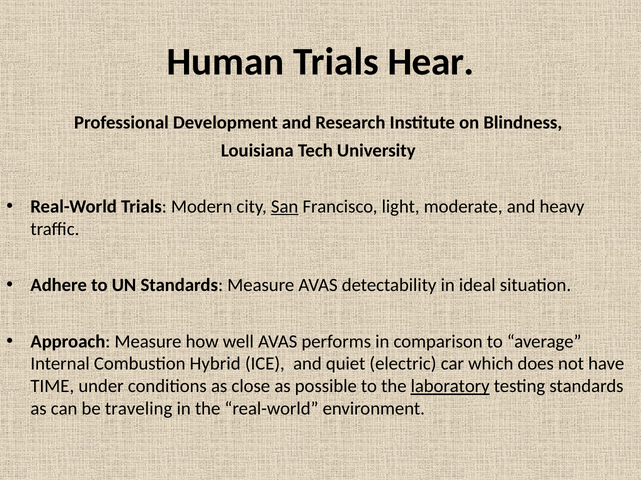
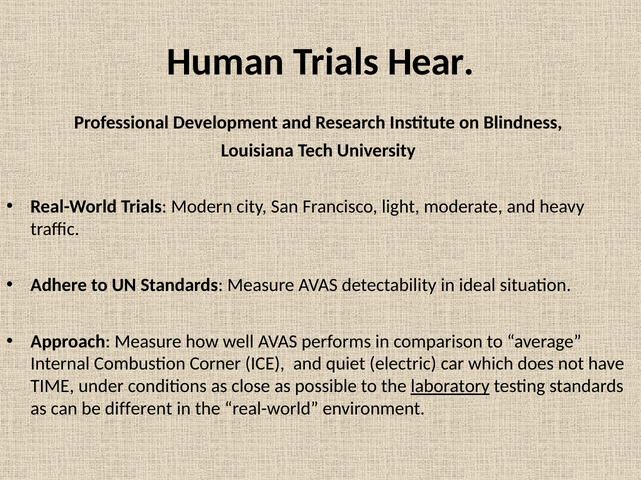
San underline: present -> none
Hybrid: Hybrid -> Corner
traveling: traveling -> different
